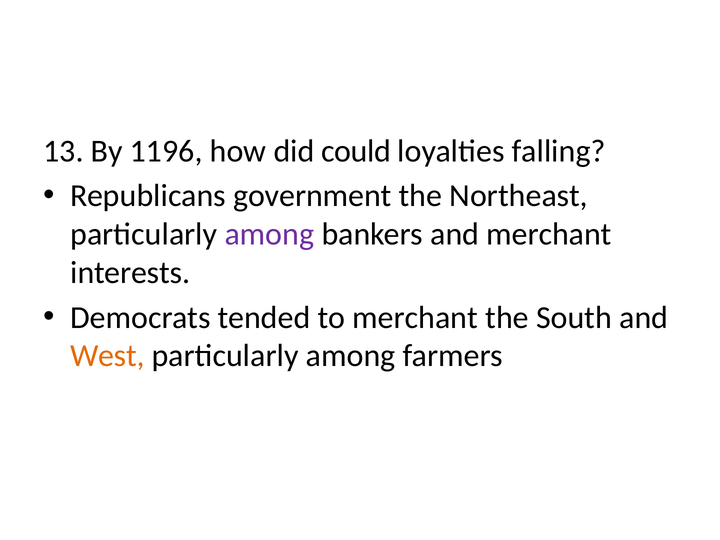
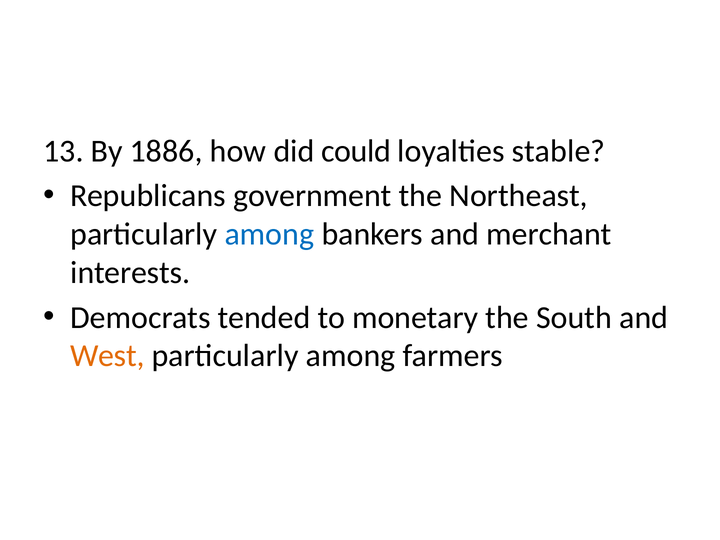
1196: 1196 -> 1886
falling: falling -> stable
among at (269, 234) colour: purple -> blue
to merchant: merchant -> monetary
